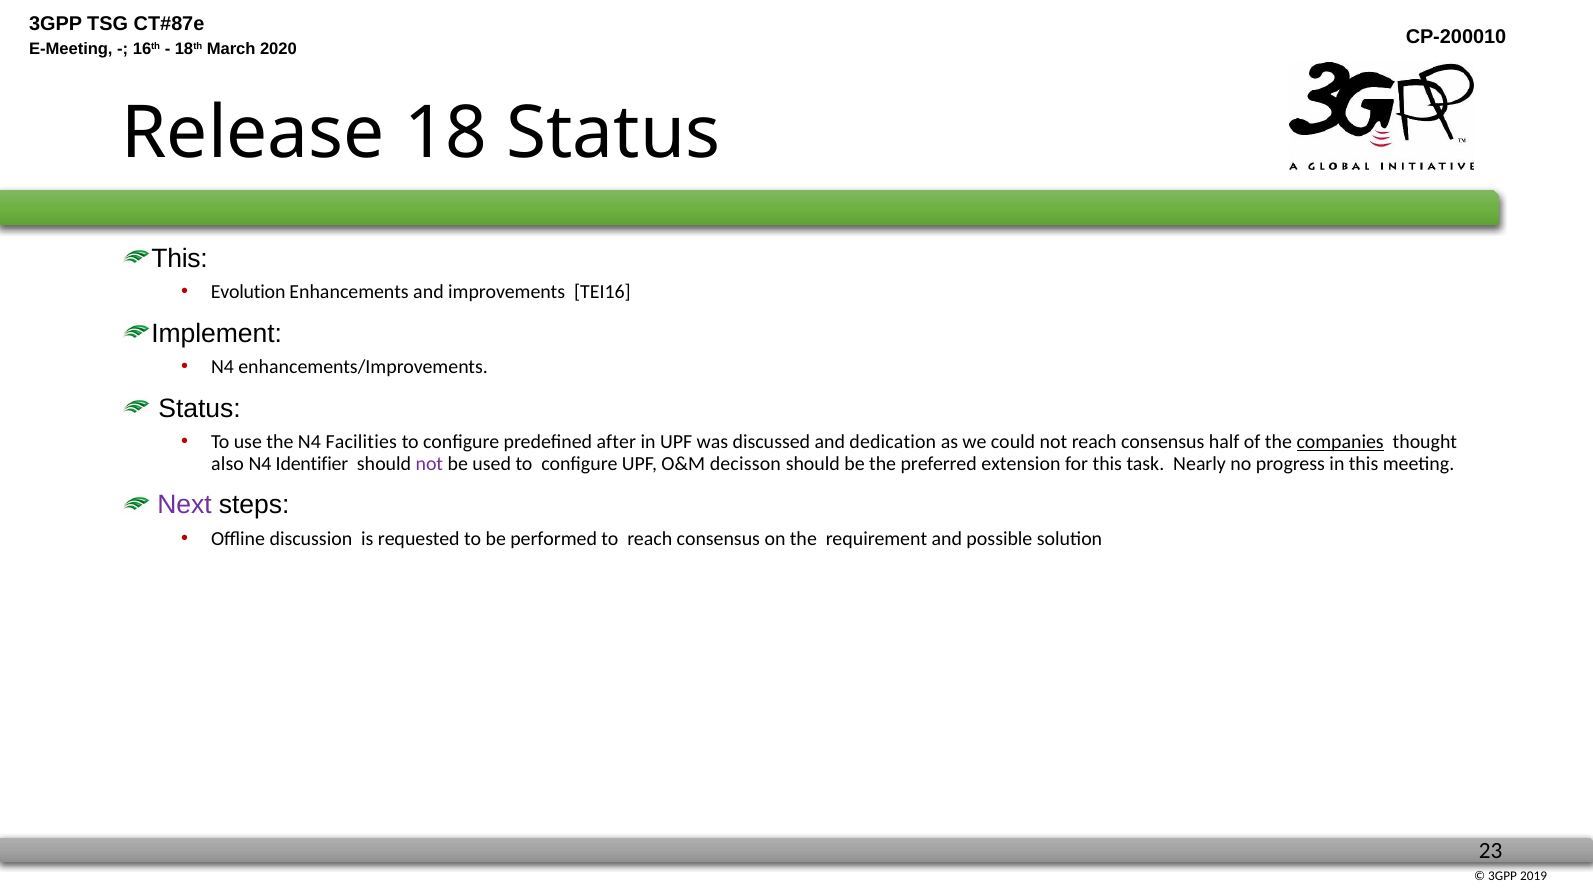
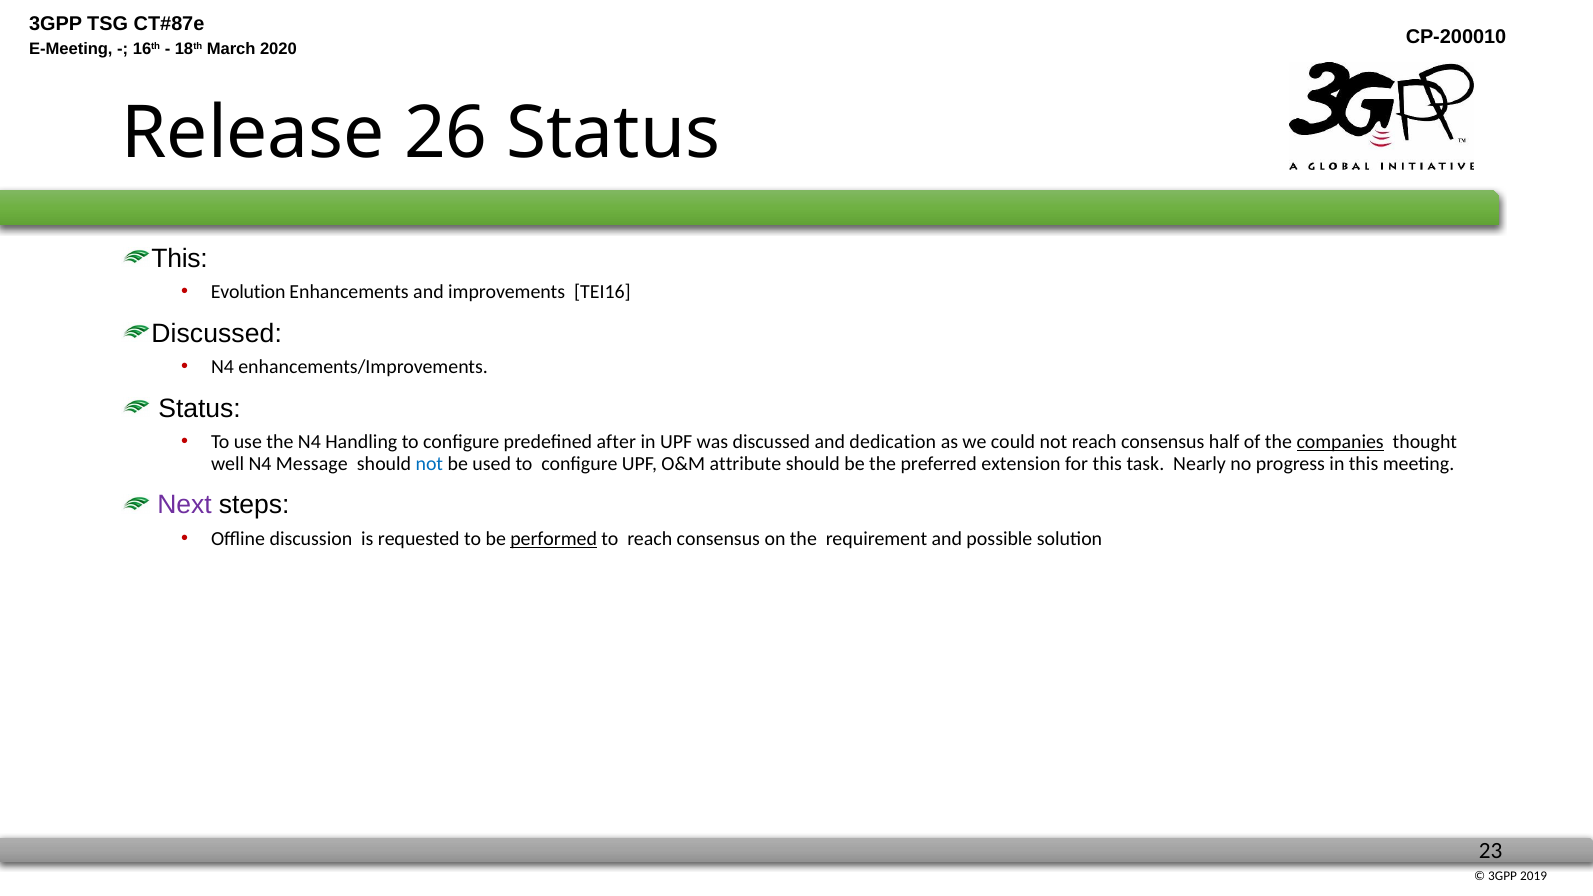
18: 18 -> 26
Implement at (217, 334): Implement -> Discussed
Facilities: Facilities -> Handling
also: also -> well
Identifier: Identifier -> Message
not at (429, 464) colour: purple -> blue
decisson: decisson -> attribute
performed underline: none -> present
